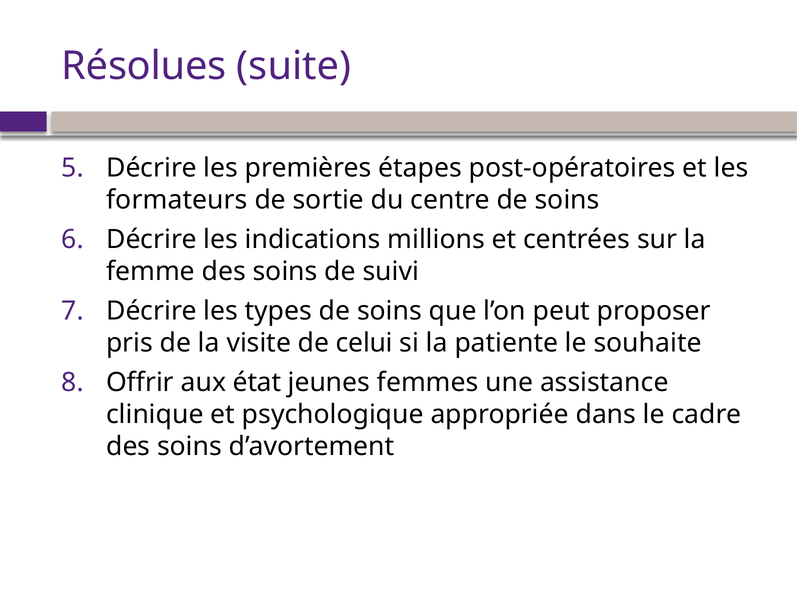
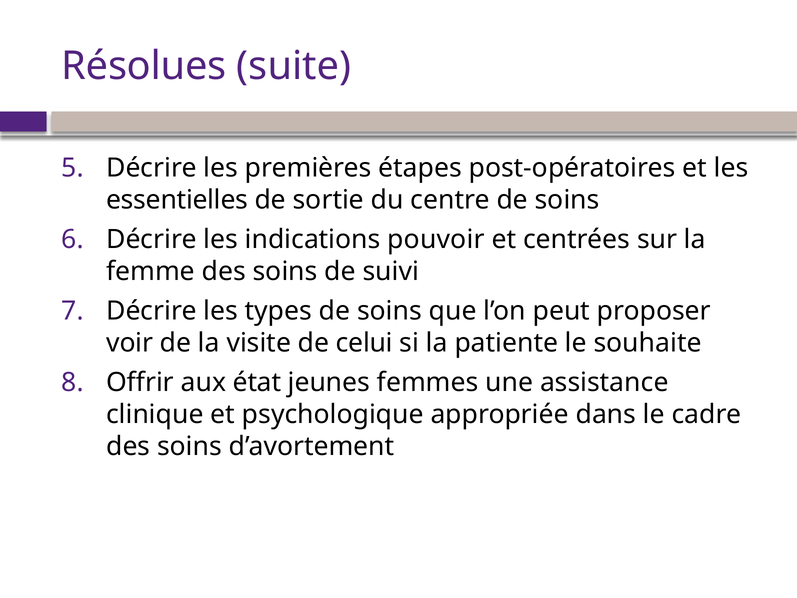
formateurs: formateurs -> essentielles
millions: millions -> pouvoir
pris: pris -> voir
